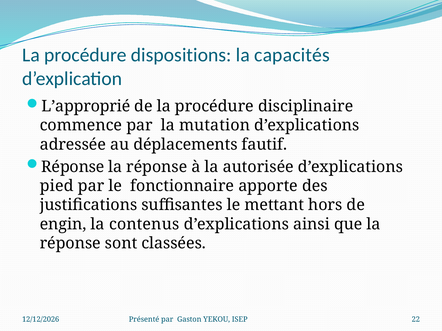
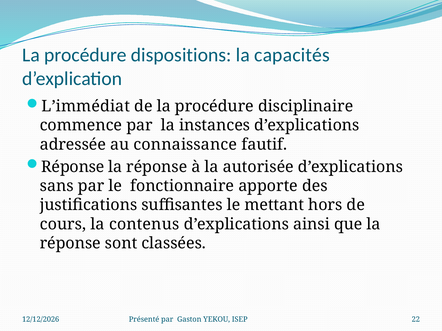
L’approprié: L’approprié -> L’immédiat
mutation: mutation -> instances
déplacements: déplacements -> connaissance
pied: pied -> sans
engin: engin -> cours
